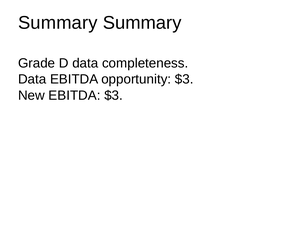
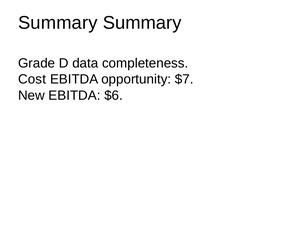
Data at (32, 79): Data -> Cost
opportunity $3: $3 -> $7
EBITDA $3: $3 -> $6
